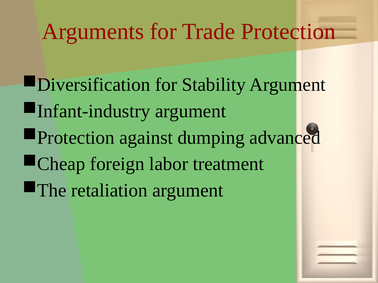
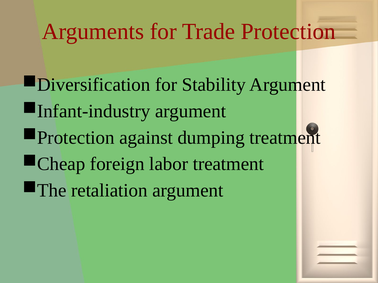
dumping advanced: advanced -> treatment
